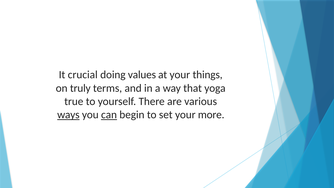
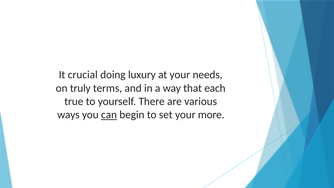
values: values -> luxury
things: things -> needs
yoga: yoga -> each
ways underline: present -> none
